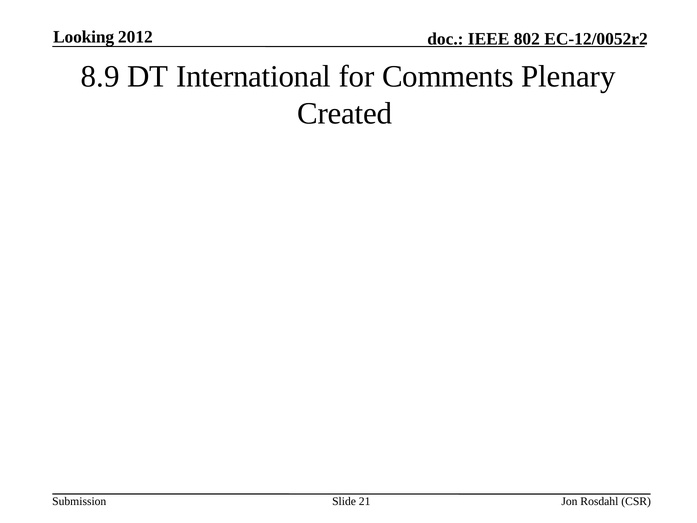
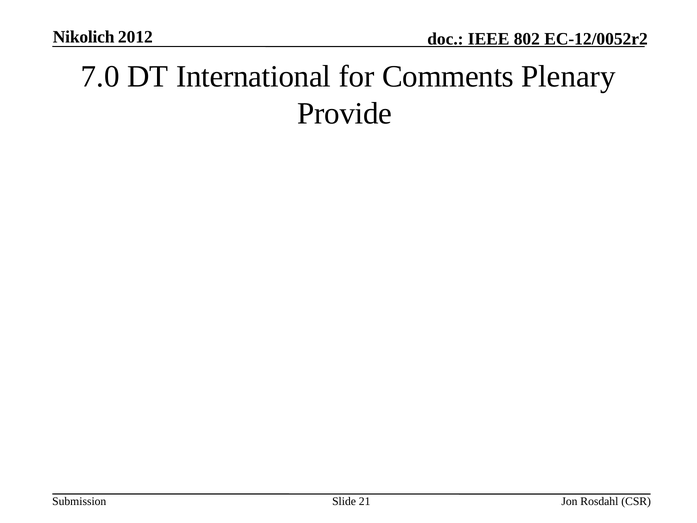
Looking: Looking -> Nikolich
8.9: 8.9 -> 7.0
Created: Created -> Provide
